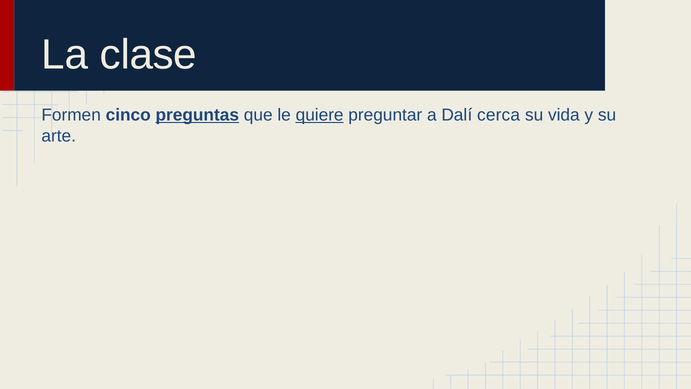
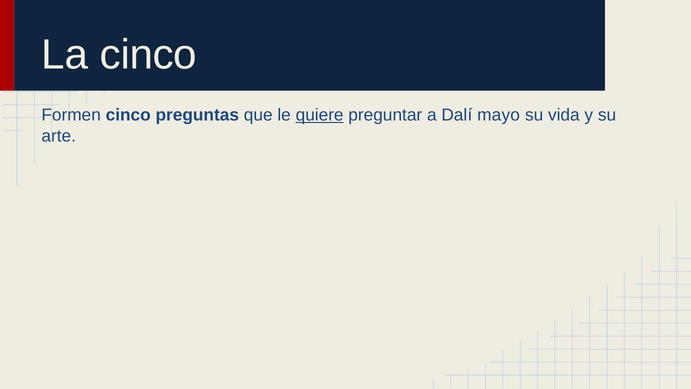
La clase: clase -> cinco
preguntas underline: present -> none
cerca: cerca -> mayo
